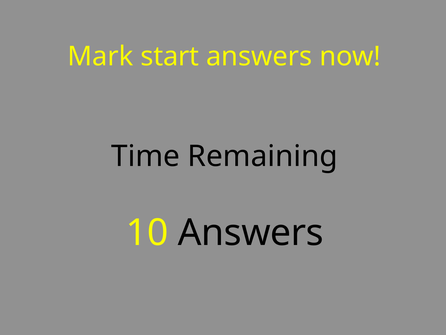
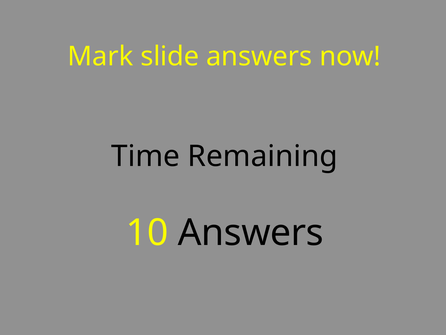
start: start -> slide
